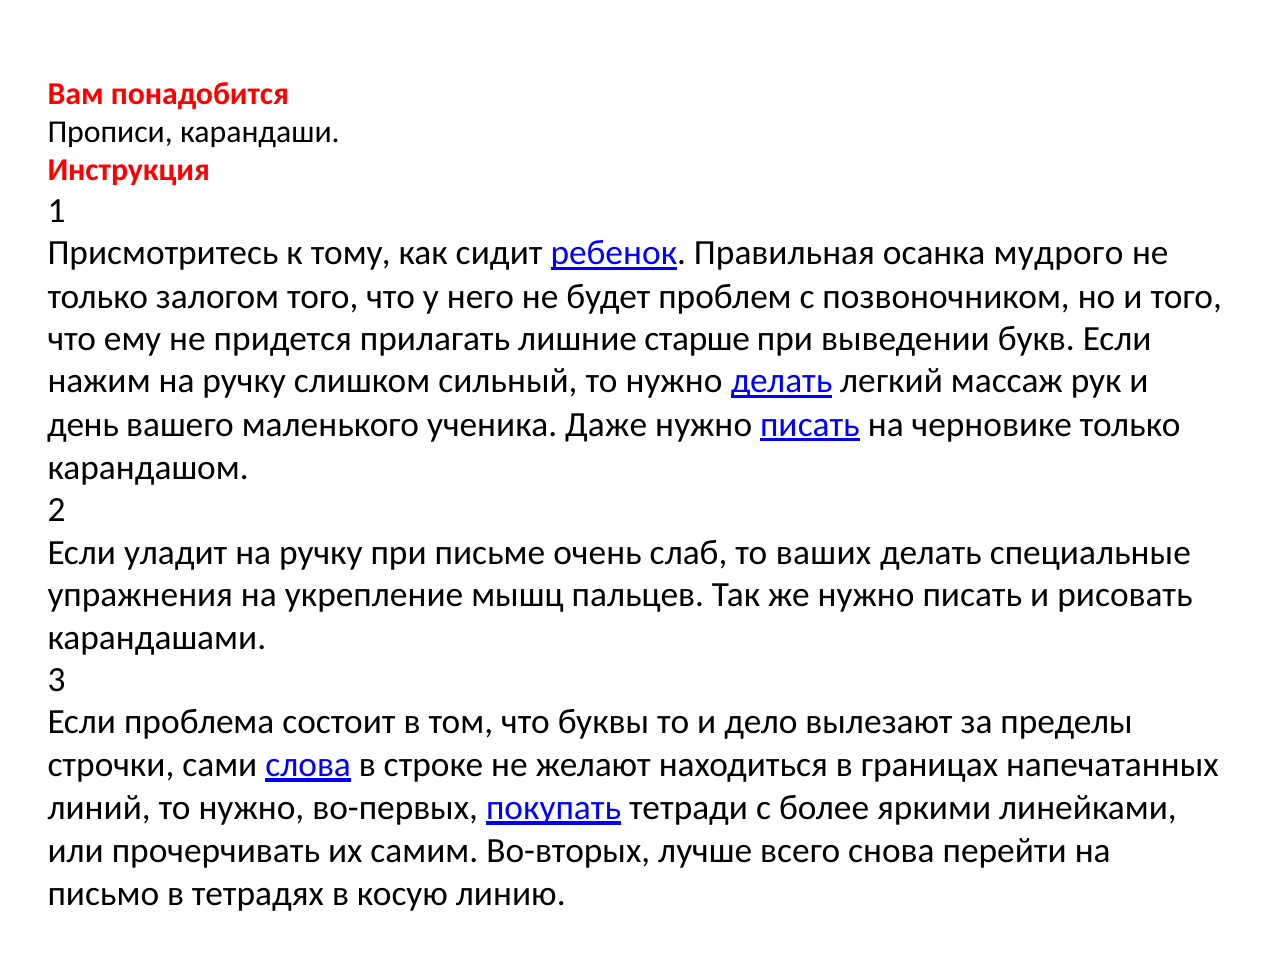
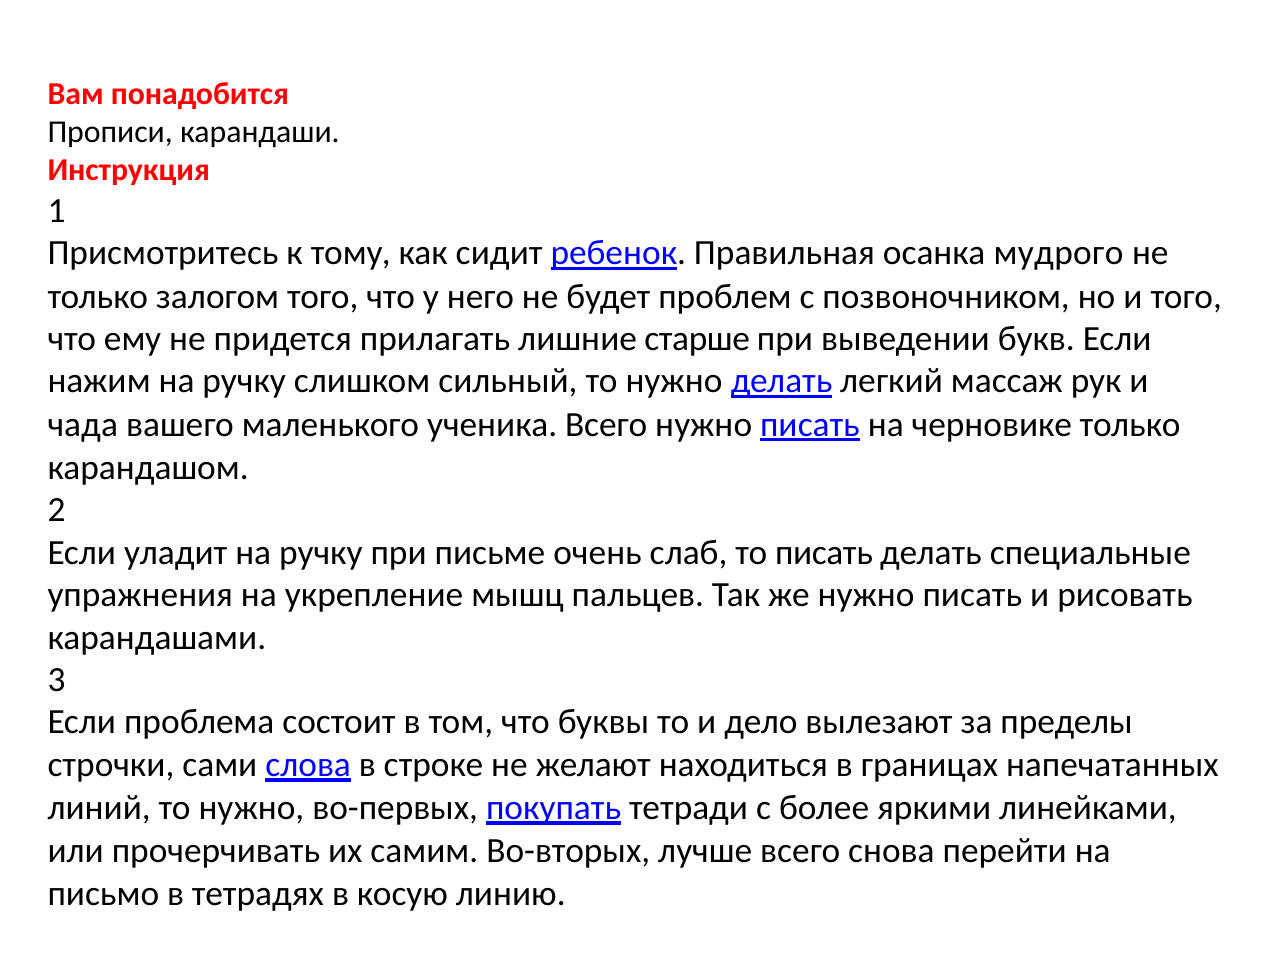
день: день -> чада
ученика Даже: Даже -> Всего
то ваших: ваших -> писать
